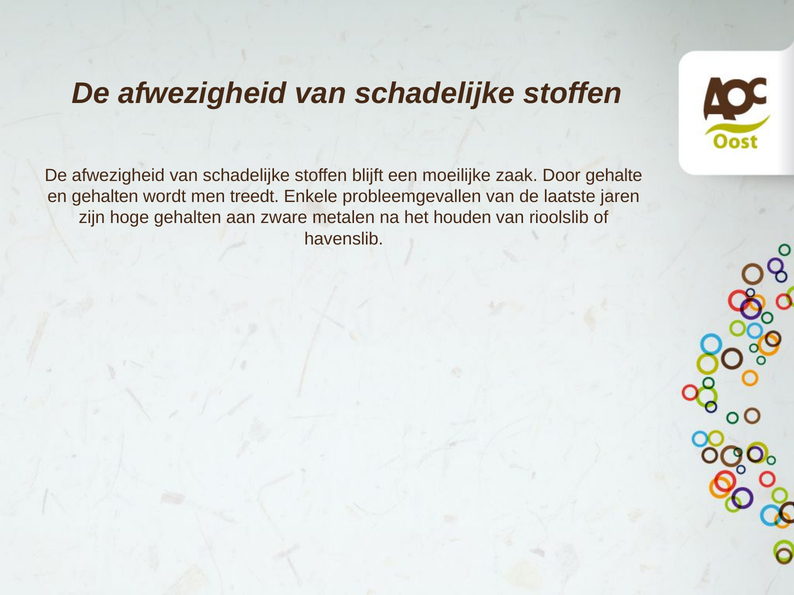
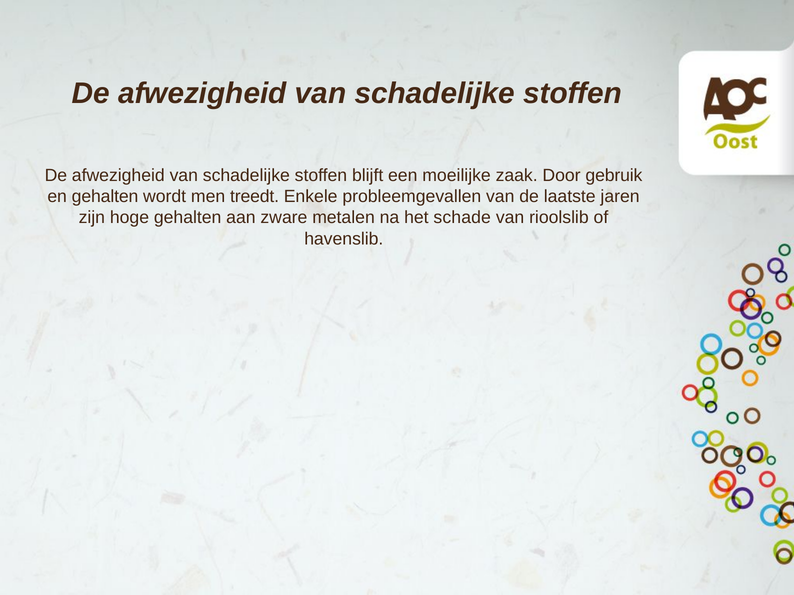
gehalte: gehalte -> gebruik
houden: houden -> schade
